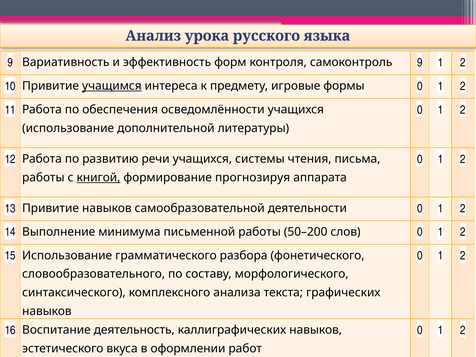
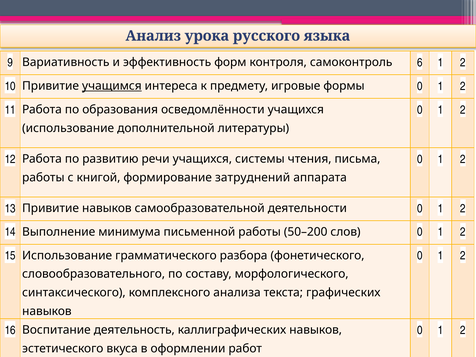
самоконтроль 9: 9 -> 6
обеспечения: обеспечения -> образования
книгой underline: present -> none
прогнозируя: прогнозируя -> затруднений
